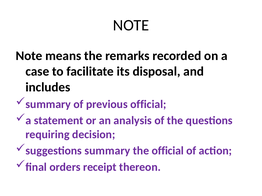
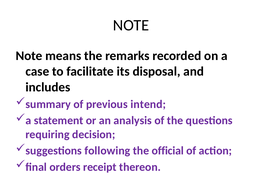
previous official: official -> intend
suggestions summary: summary -> following
